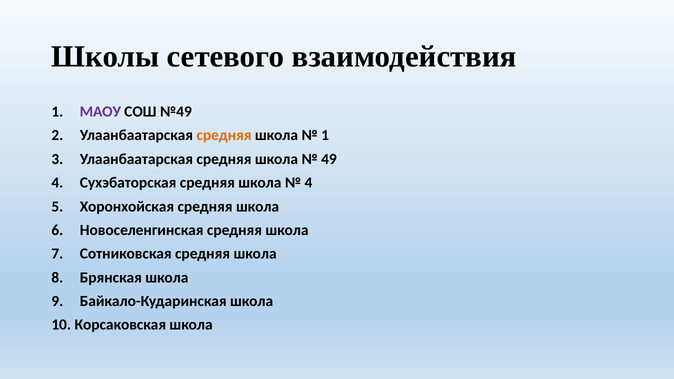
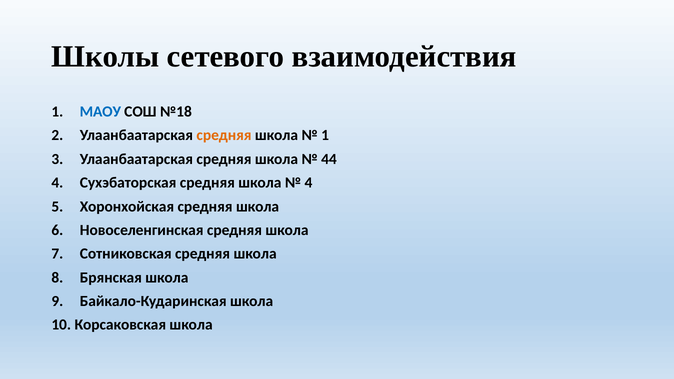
МАОУ colour: purple -> blue
№49: №49 -> №18
49: 49 -> 44
